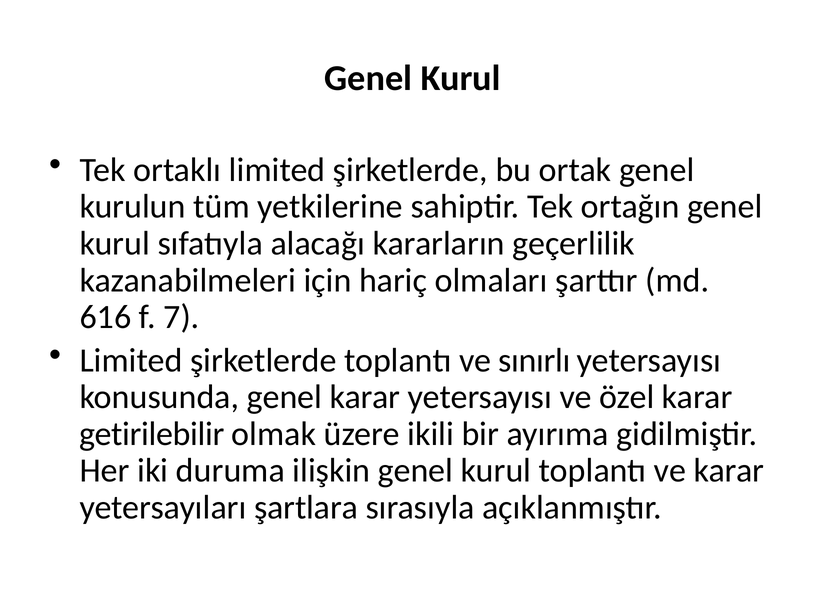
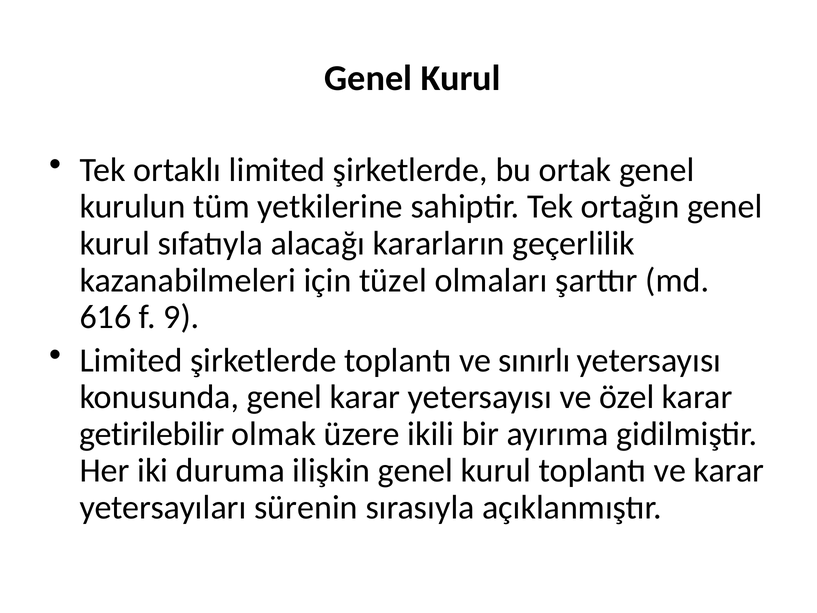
hariç: hariç -> tüzel
7: 7 -> 9
şartlara: şartlara -> sürenin
